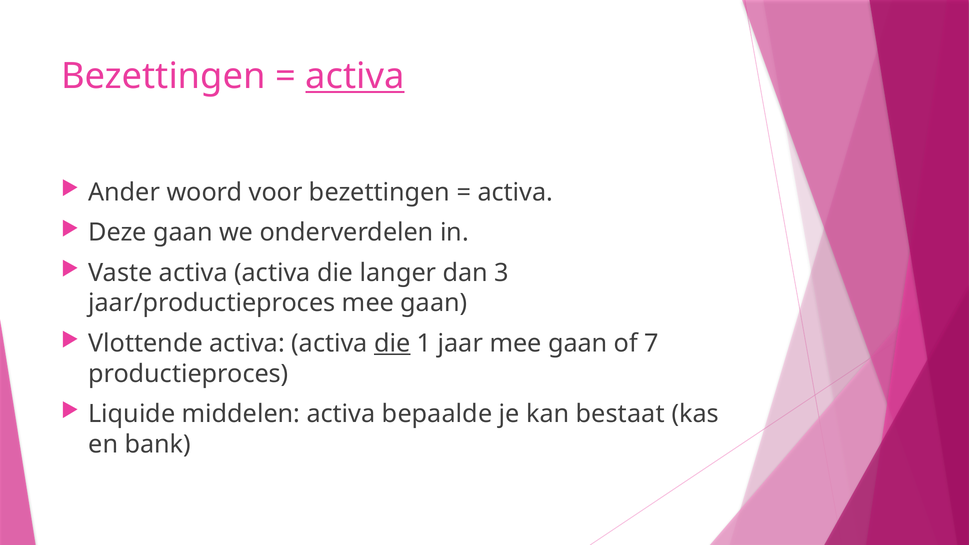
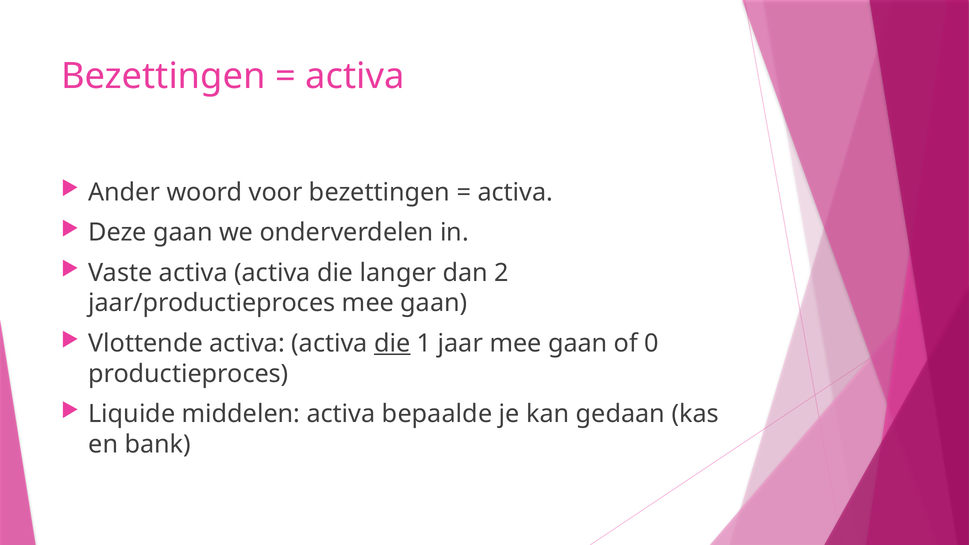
activa at (355, 76) underline: present -> none
3: 3 -> 2
7: 7 -> 0
bestaat: bestaat -> gedaan
